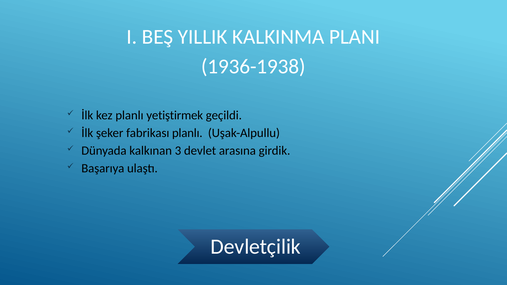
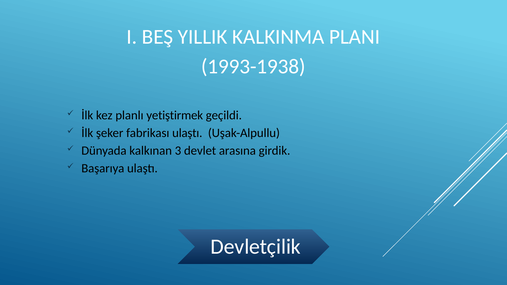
1936-1938: 1936-1938 -> 1993-1938
fabrikası planlı: planlı -> ulaştı
